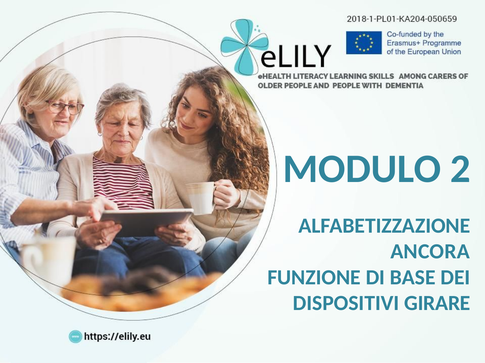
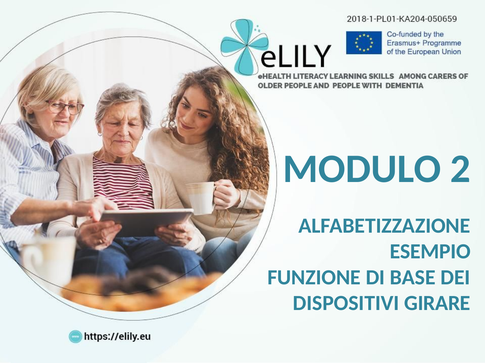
ANCORA: ANCORA -> ESEMPIO
